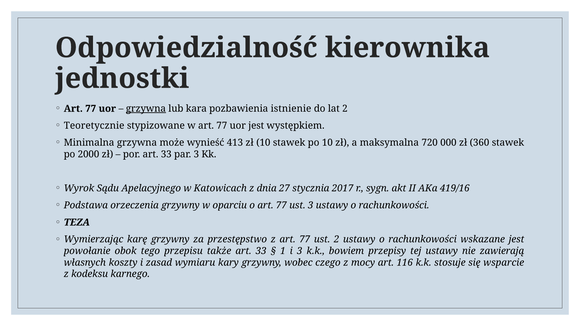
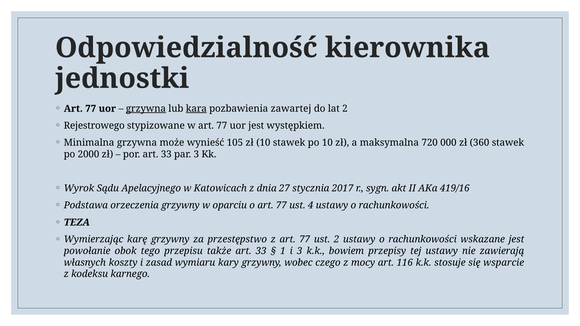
kara underline: none -> present
istnienie: istnienie -> zawartej
Teoretycznie: Teoretycznie -> Rejestrowego
413: 413 -> 105
ust 3: 3 -> 4
